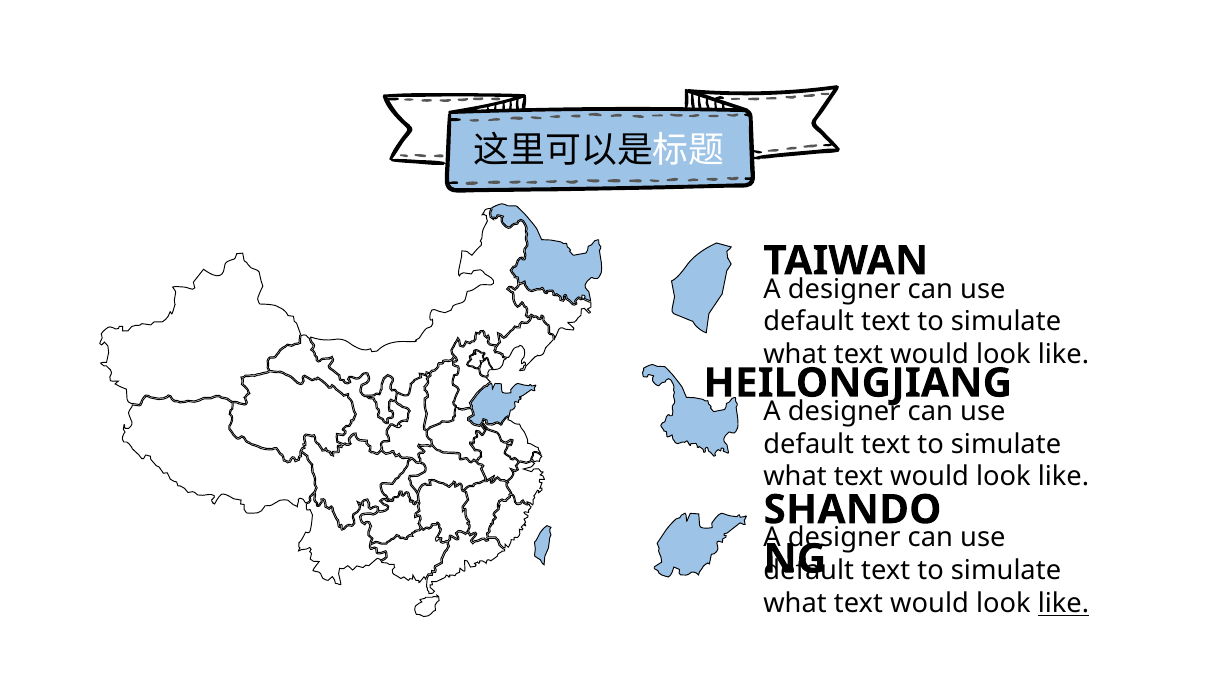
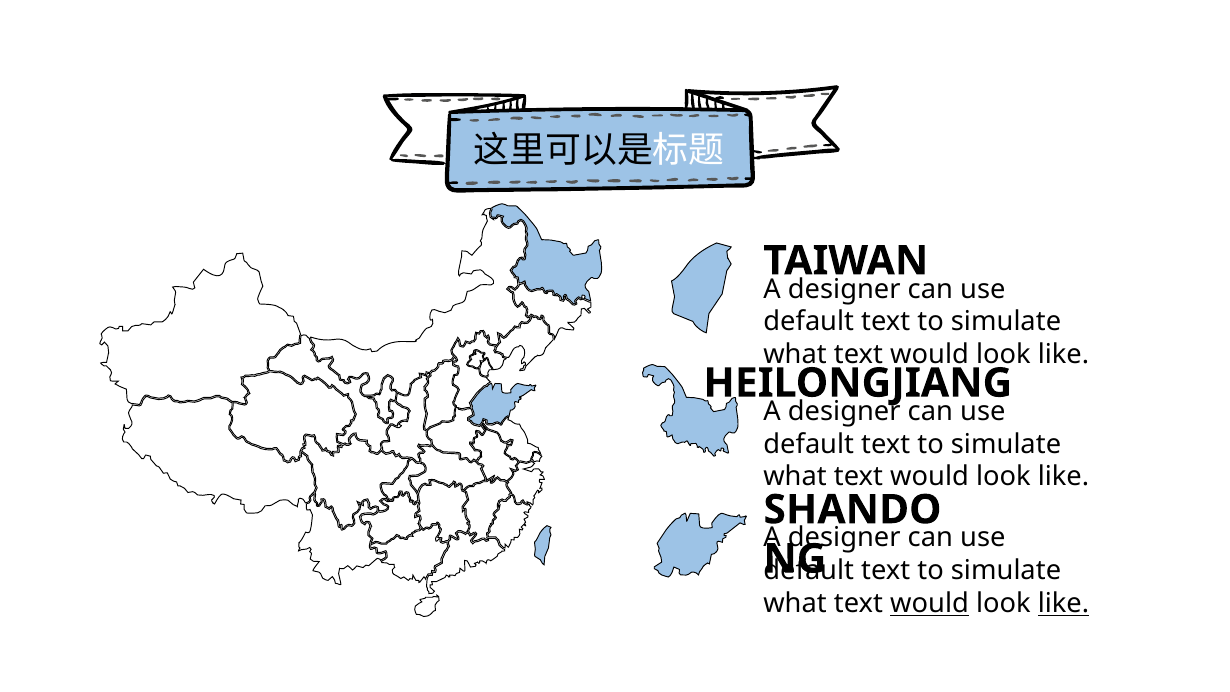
would at (930, 603) underline: none -> present
